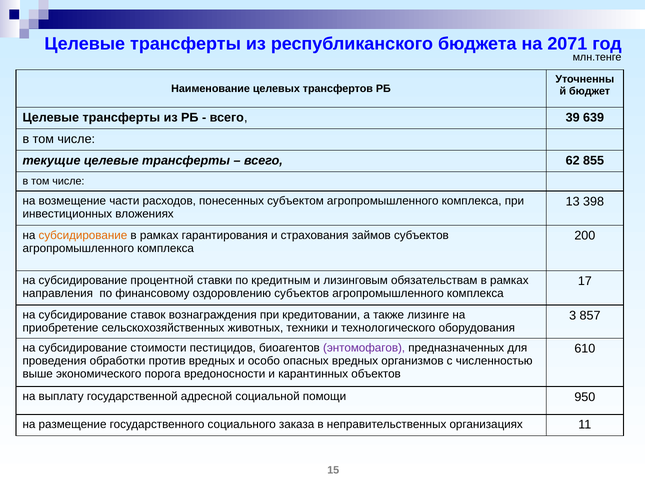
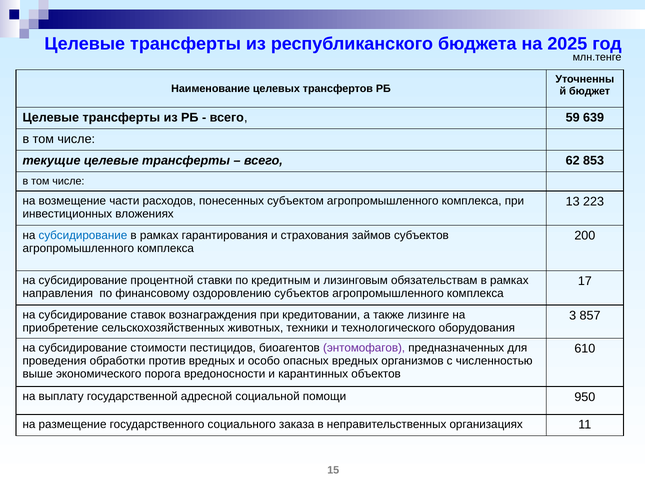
2071: 2071 -> 2025
39: 39 -> 59
855: 855 -> 853
398: 398 -> 223
субсидирование at (83, 236) colour: orange -> blue
